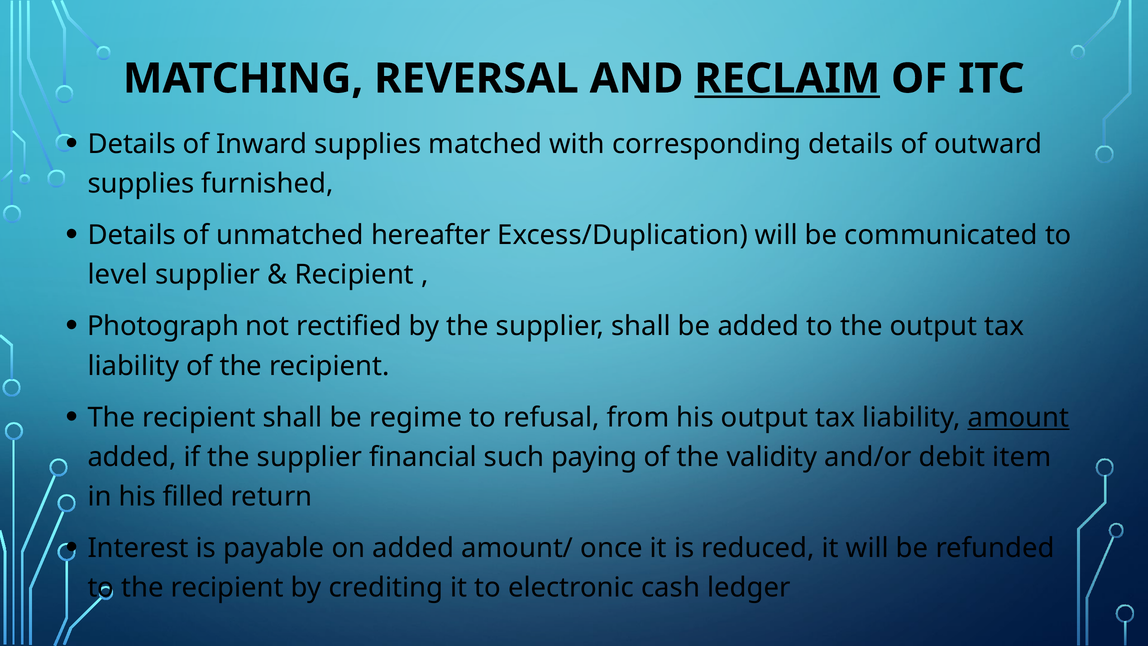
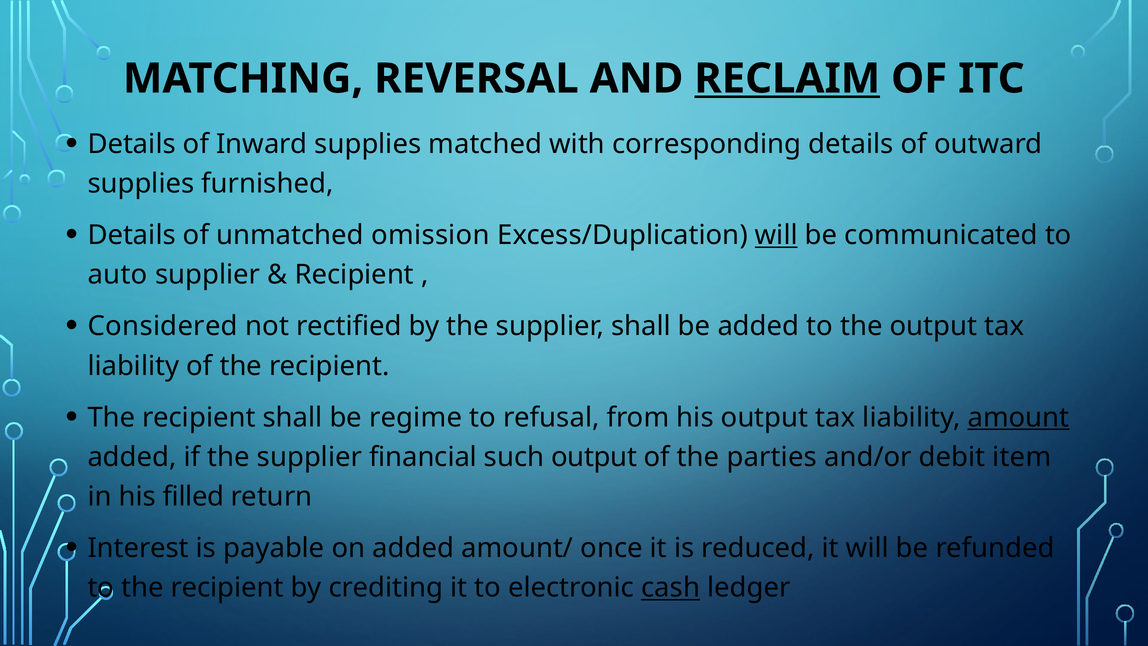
hereafter: hereafter -> omission
will at (776, 235) underline: none -> present
level: level -> auto
Photograph: Photograph -> Considered
such paying: paying -> output
validity: validity -> parties
cash underline: none -> present
